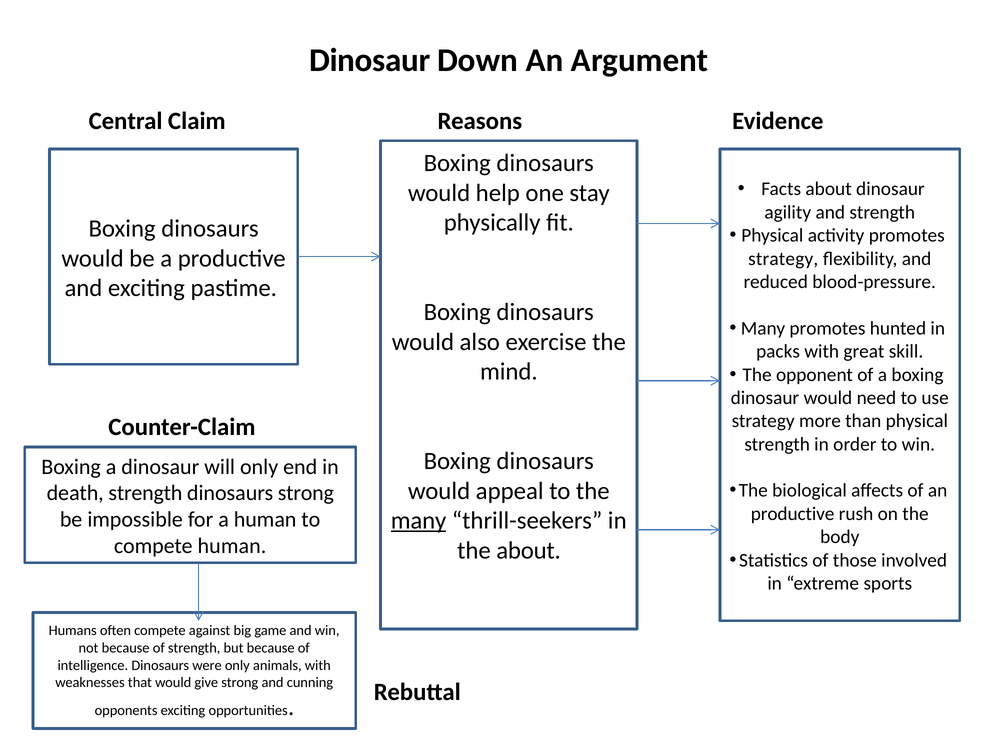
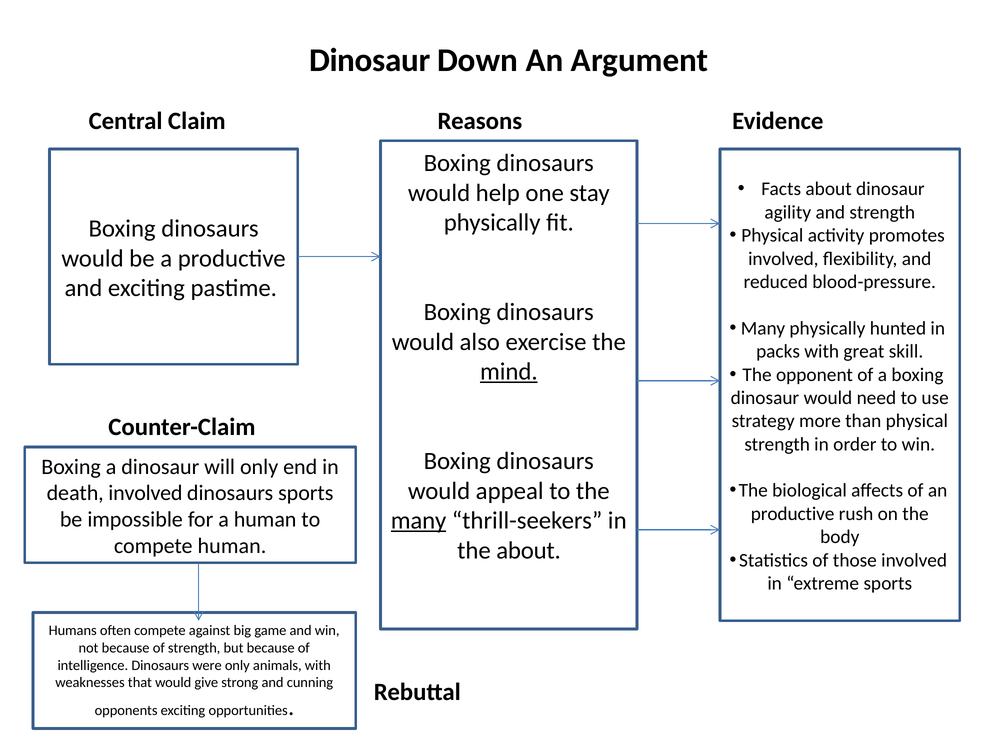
strategy at (783, 259): strategy -> involved
Many promotes: promotes -> physically
mind underline: none -> present
death strength: strength -> involved
dinosaurs strong: strong -> sports
